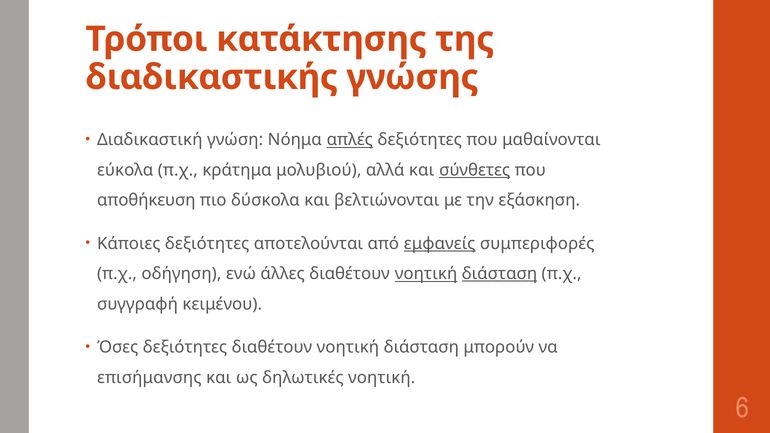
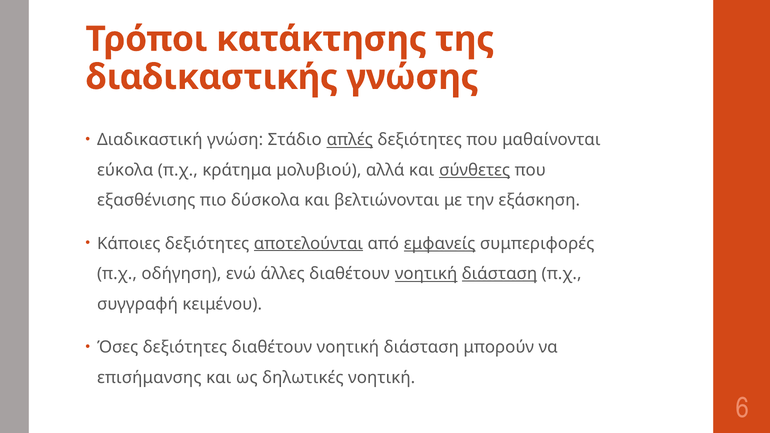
Νόημα: Νόημα -> Στάδιο
αποθήκευση: αποθήκευση -> εξασθένισης
αποτελούνται underline: none -> present
